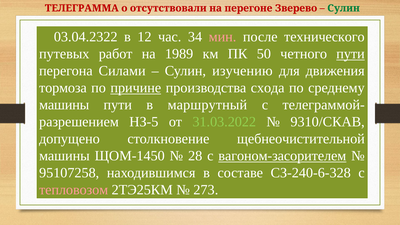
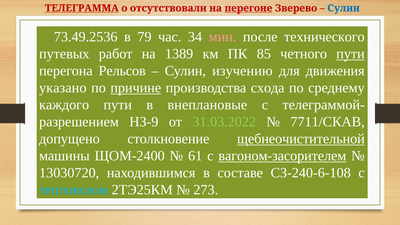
ТЕЛЕГРАММА underline: none -> present
перегоне underline: none -> present
Сулин at (344, 8) colour: green -> blue
03.04.2322: 03.04.2322 -> 73.49.2536
12: 12 -> 79
1989: 1989 -> 1389
50: 50 -> 85
Силами: Силами -> Рельсов
тормоза: тормоза -> указано
машины at (64, 105): машины -> каждого
маршрутный: маршрутный -> внеплановые
НЗ-5: НЗ-5 -> НЗ-9
9310/СКАВ: 9310/СКАВ -> 7711/СКАВ
щебнеочистительной underline: none -> present
ЩОМ-1450: ЩОМ-1450 -> ЩОМ-2400
28: 28 -> 61
95107258: 95107258 -> 13030720
СЗ-240-6-328: СЗ-240-6-328 -> СЗ-240-6-108
тепловозом colour: pink -> light blue
